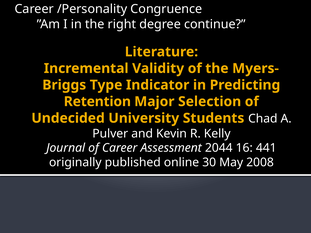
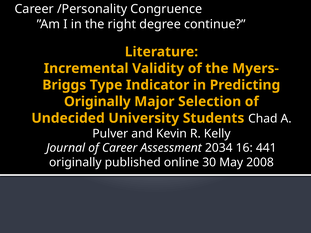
Retention at (97, 102): Retention -> Originally
2044: 2044 -> 2034
